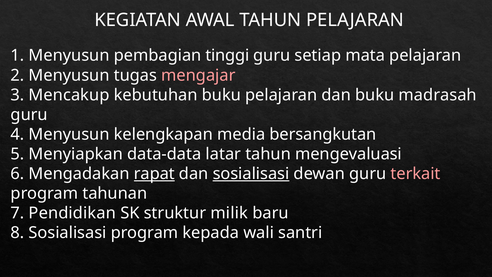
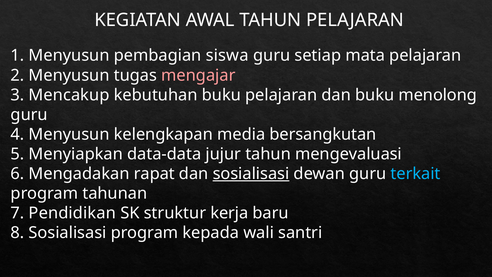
tinggi: tinggi -> siswa
madrasah: madrasah -> menolong
latar: latar -> jujur
rapat underline: present -> none
terkait colour: pink -> light blue
milik: milik -> kerja
